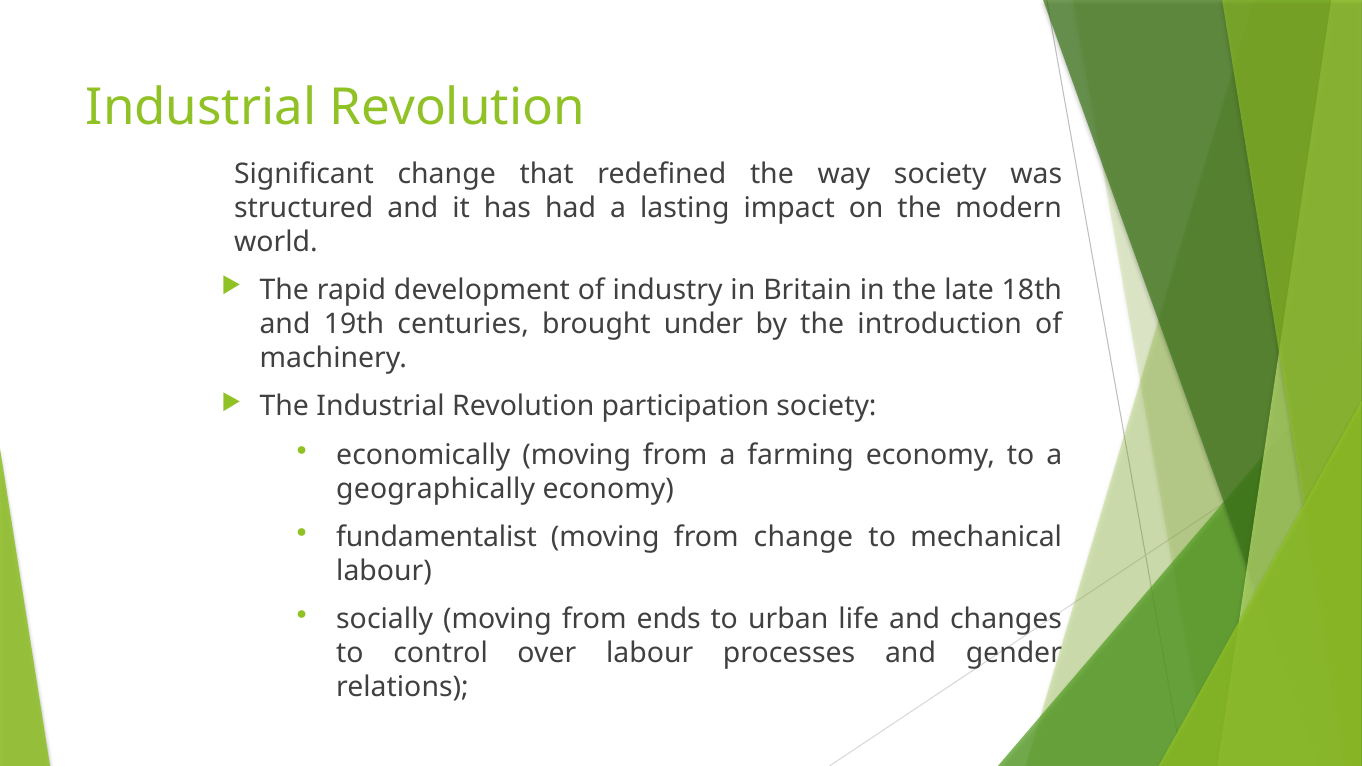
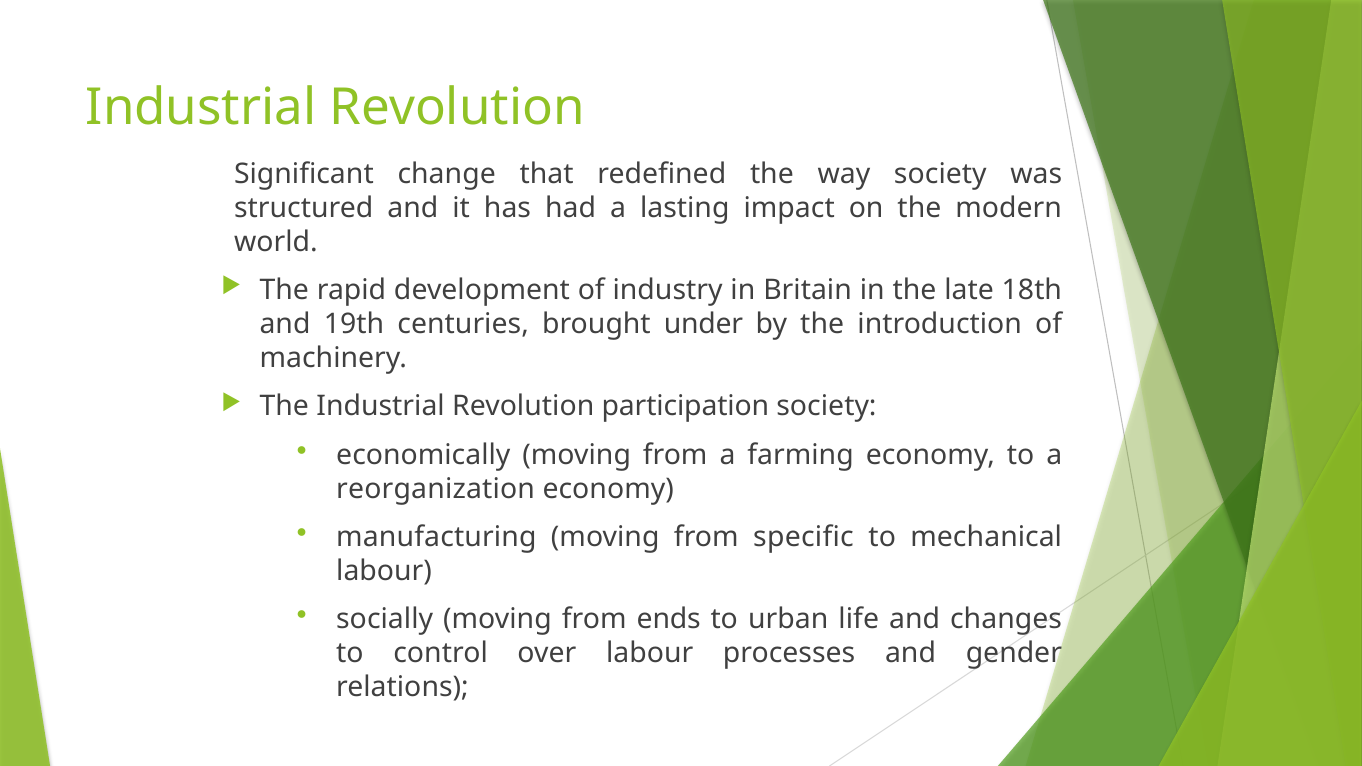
geographically: geographically -> reorganization
fundamentalist: fundamentalist -> manufacturing
from change: change -> specific
